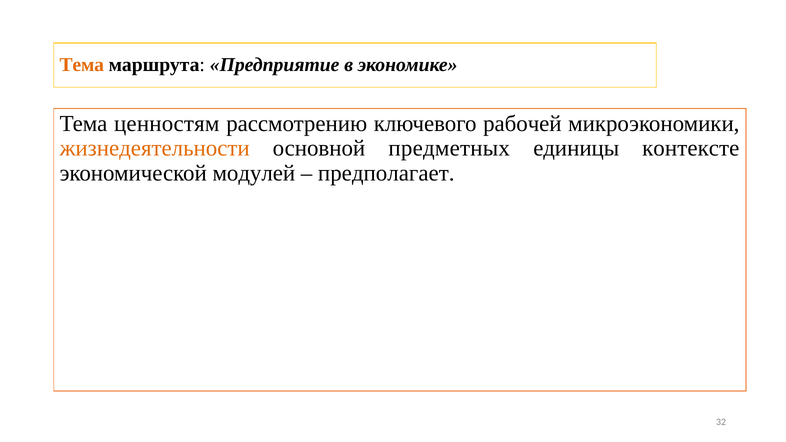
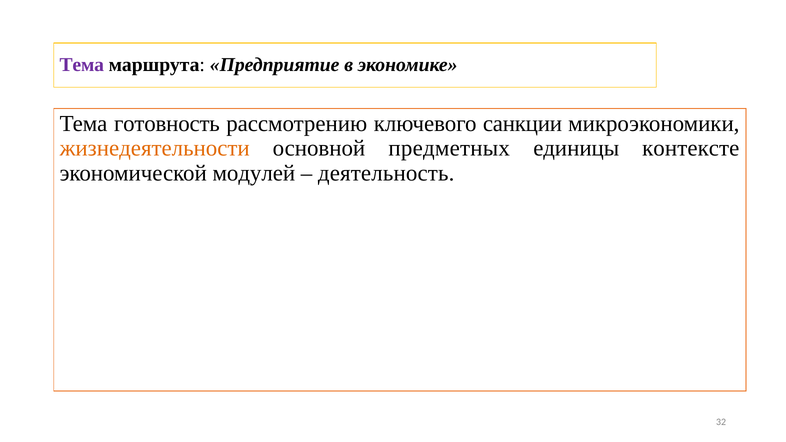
Тема at (82, 65) colour: orange -> purple
ценностям: ценностям -> готовность
рабочей: рабочей -> санкции
предполагает: предполагает -> деятельность
